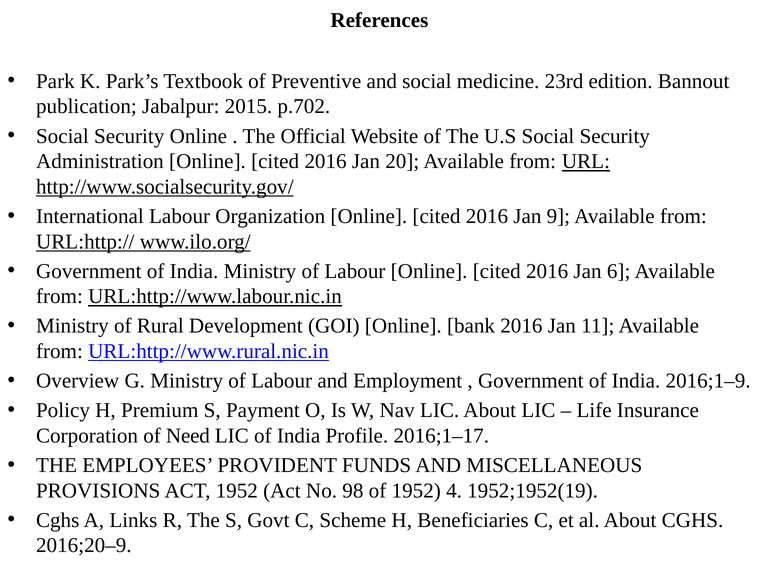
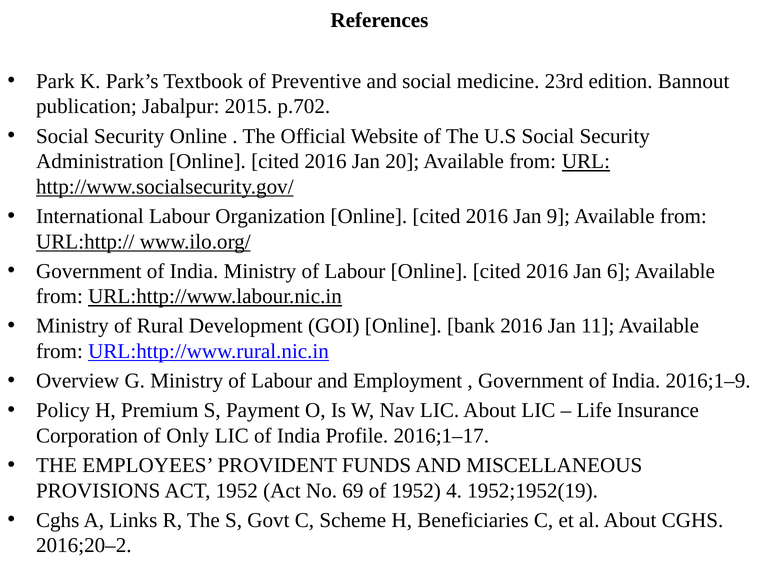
Need: Need -> Only
98: 98 -> 69
2016;20–9: 2016;20–9 -> 2016;20–2
